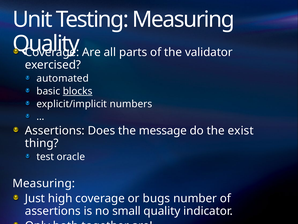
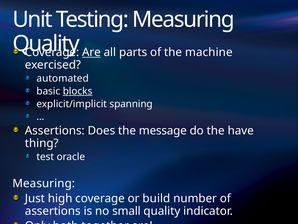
Are at (91, 52) underline: none -> present
validator: validator -> machine
numbers: numbers -> spanning
exist: exist -> have
bugs: bugs -> build
